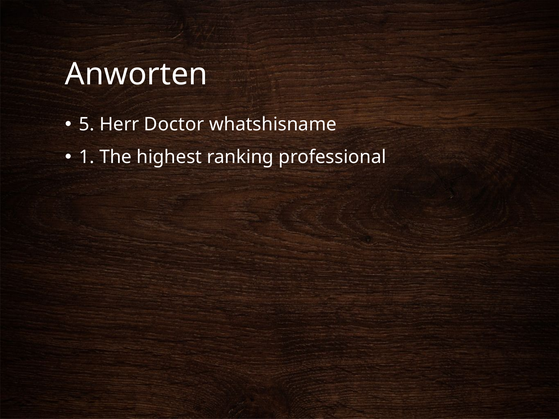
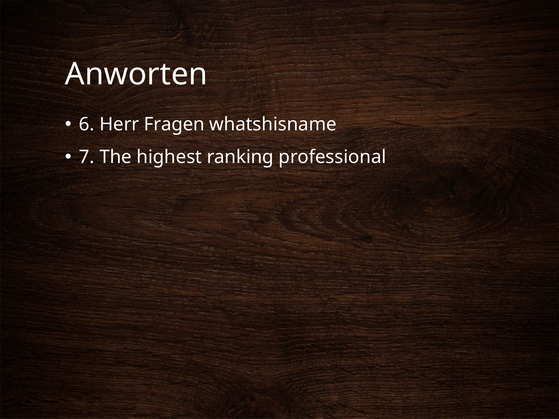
5: 5 -> 6
Doctor: Doctor -> Fragen
1: 1 -> 7
